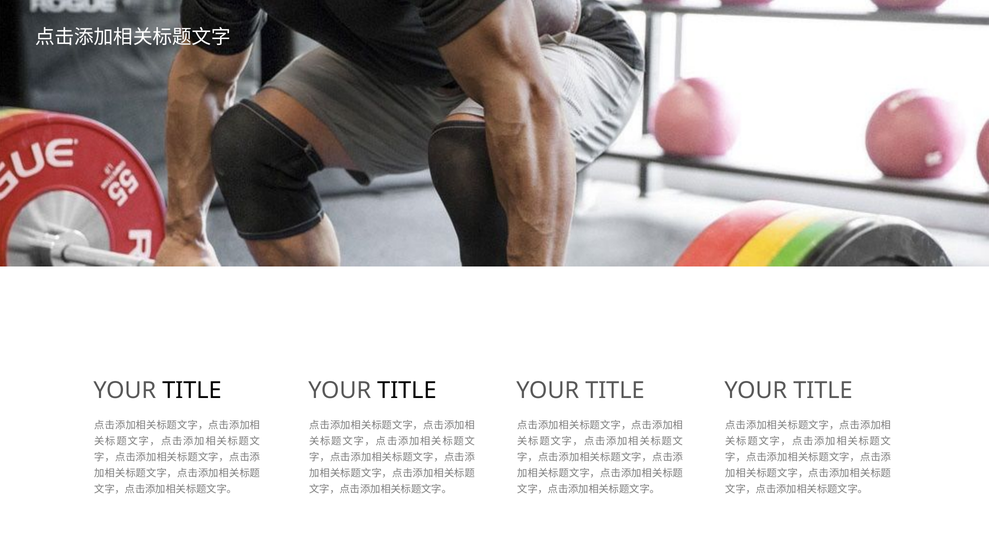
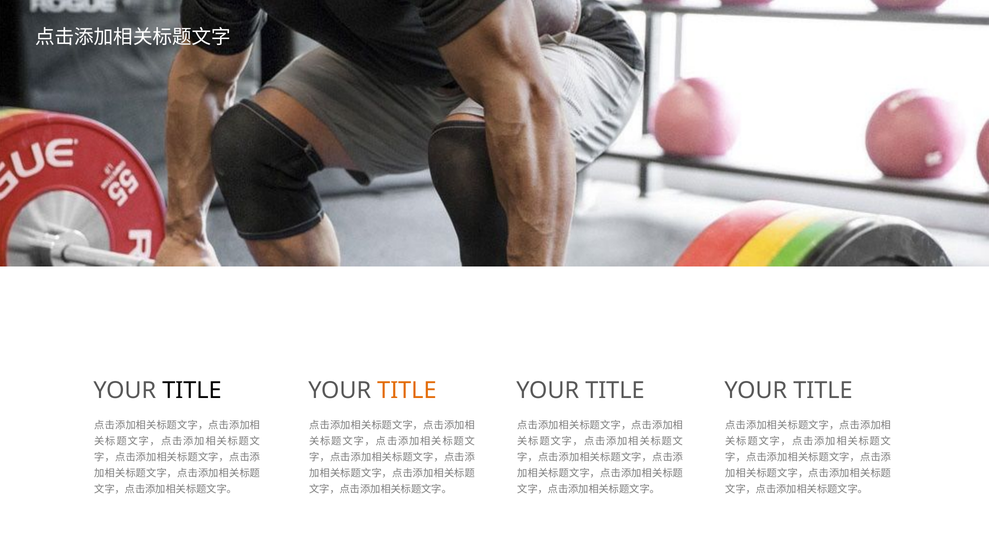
TITLE at (407, 391) colour: black -> orange
